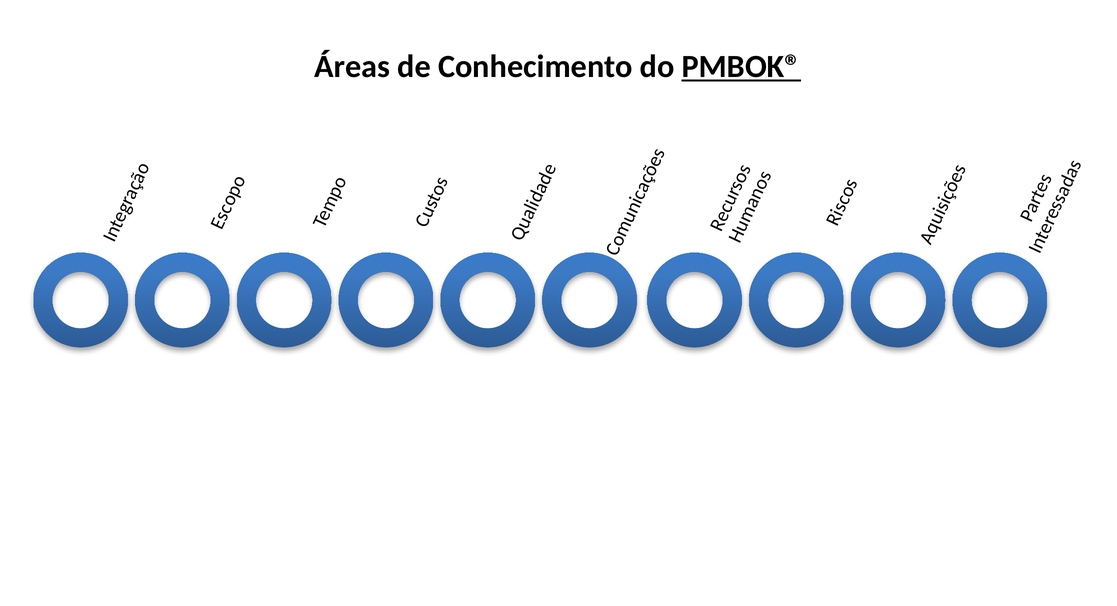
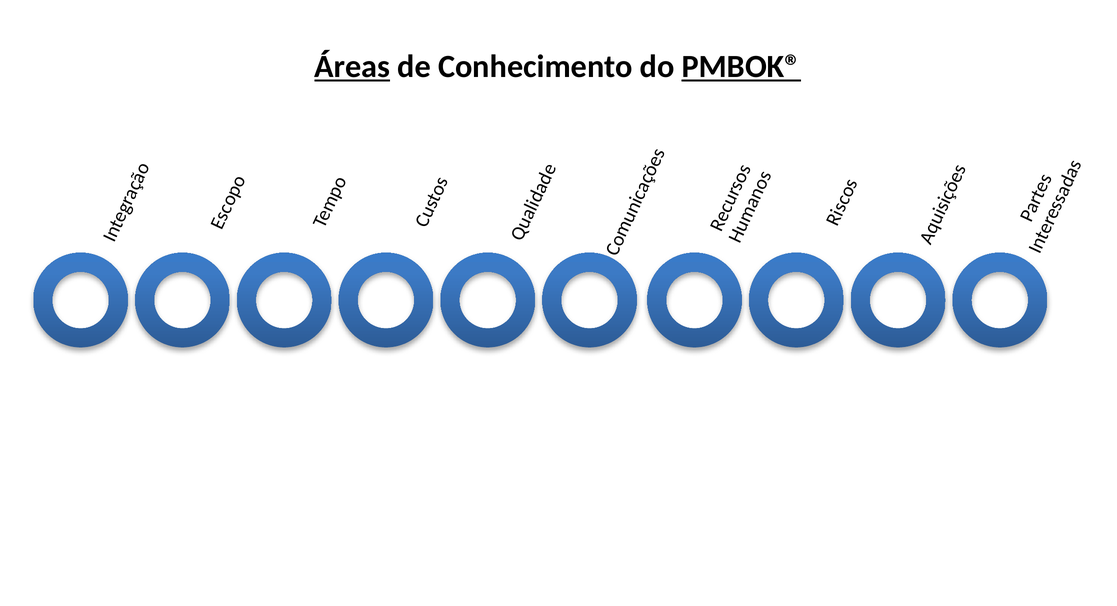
Áreas underline: none -> present
